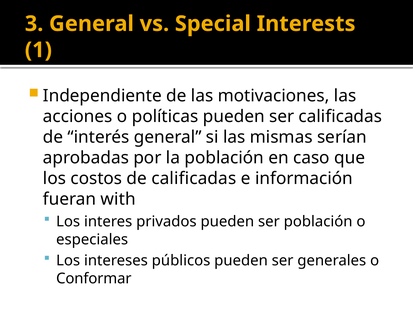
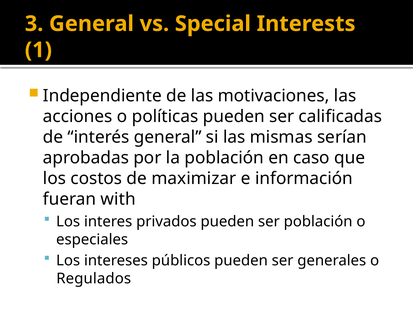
de calificadas: calificadas -> maximizar
Conformar: Conformar -> Regulados
